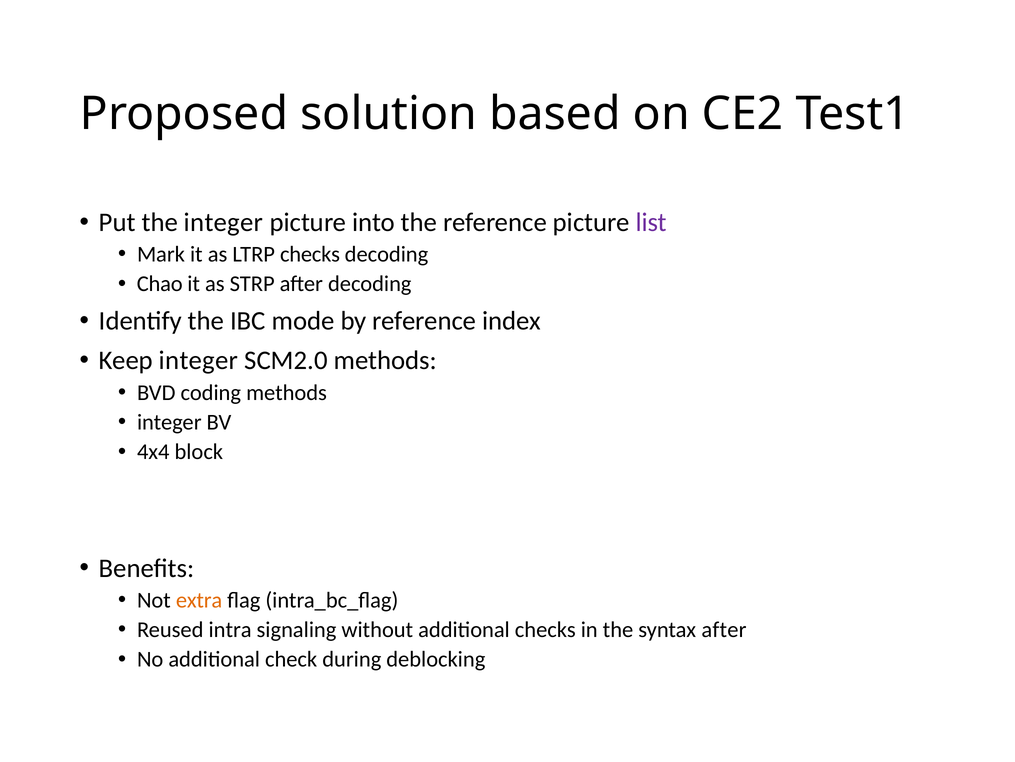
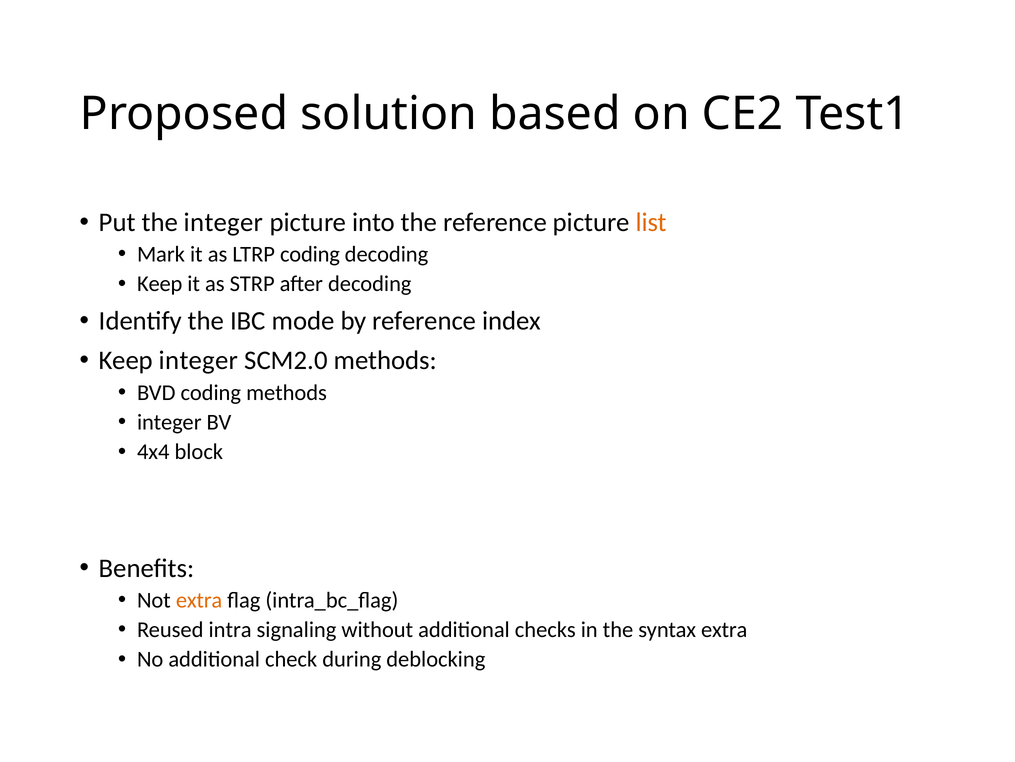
list colour: purple -> orange
LTRP checks: checks -> coding
Chao at (160, 284): Chao -> Keep
syntax after: after -> extra
